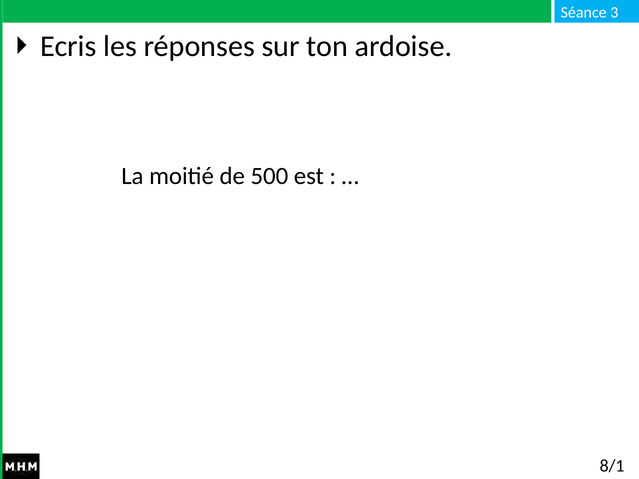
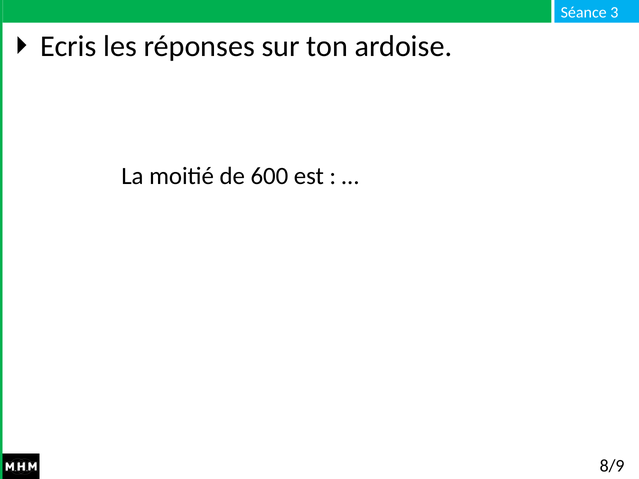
500: 500 -> 600
8/1: 8/1 -> 8/9
